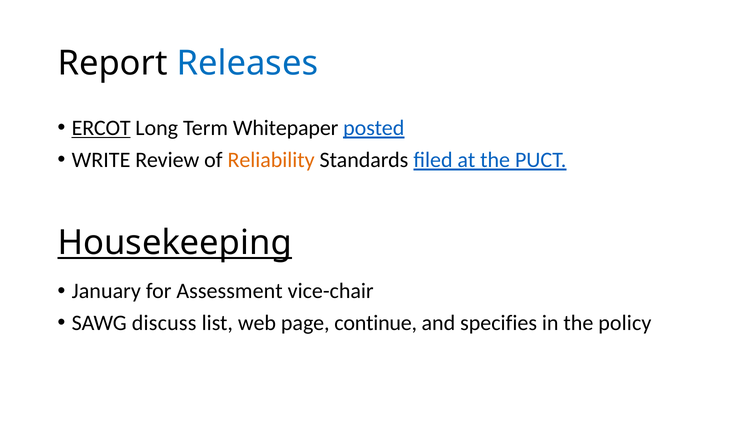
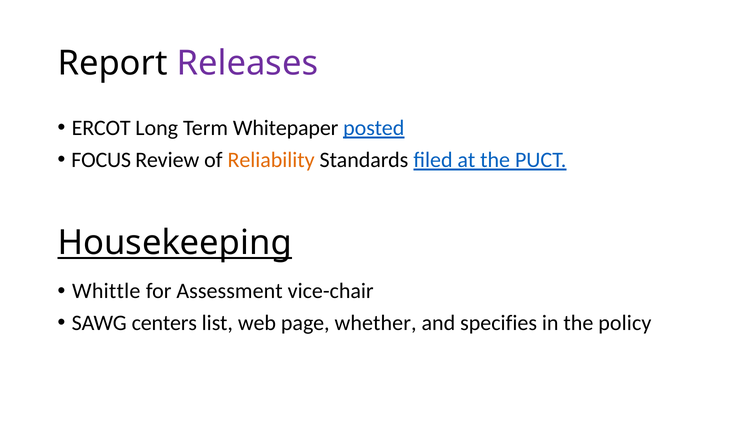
Releases colour: blue -> purple
ERCOT underline: present -> none
WRITE: WRITE -> FOCUS
January: January -> Whittle
discuss: discuss -> centers
continue: continue -> whether
